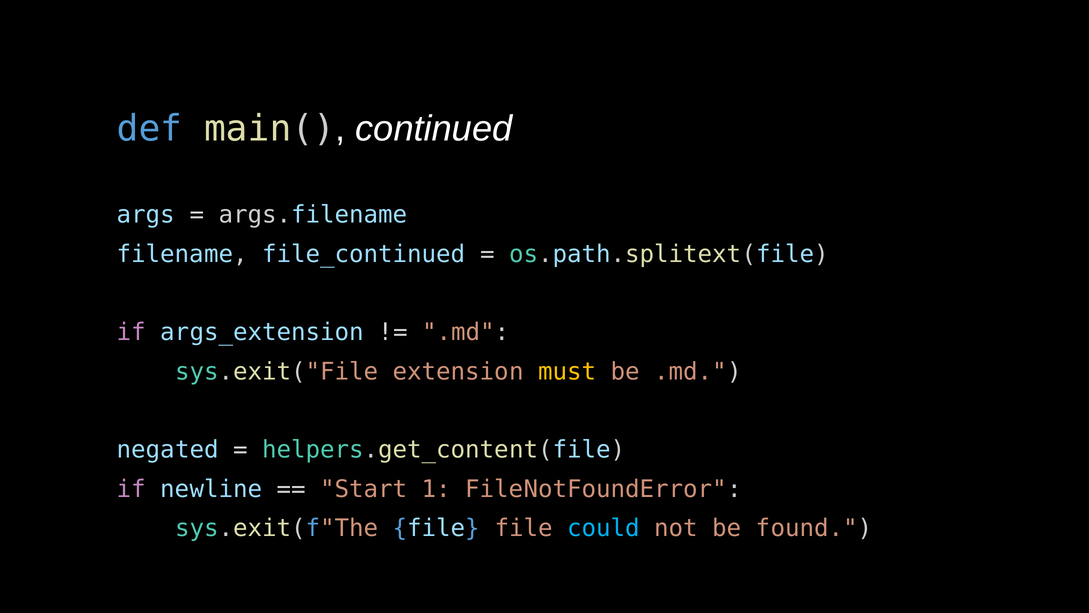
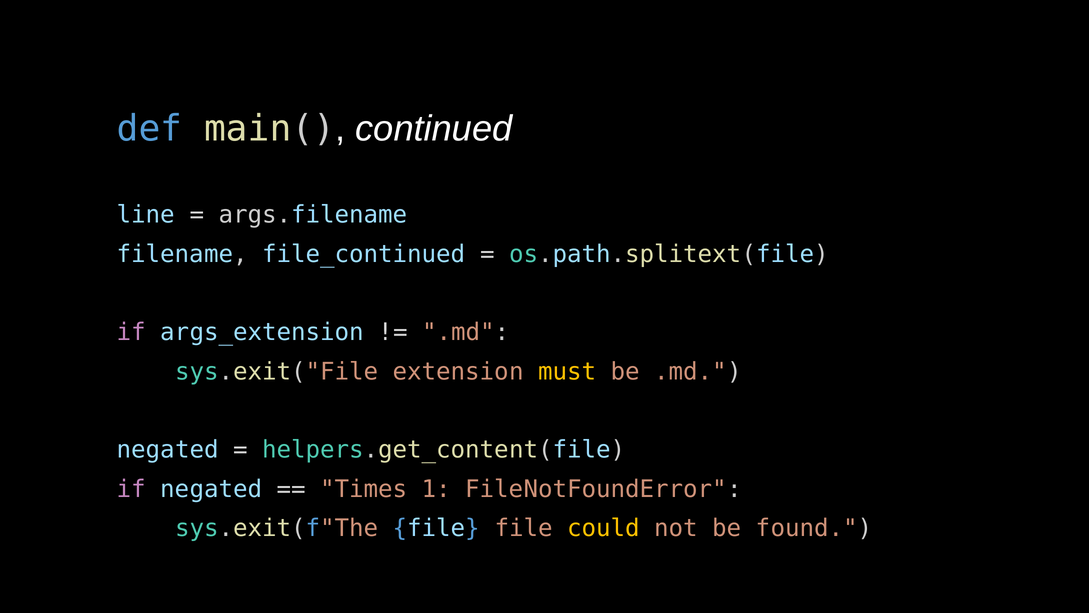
args: args -> line
if newline: newline -> negated
Start: Start -> Times
could colour: light blue -> yellow
